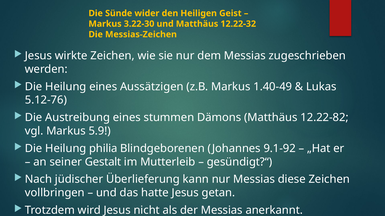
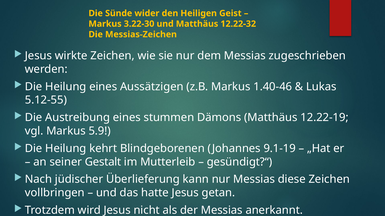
1.40-49: 1.40-49 -> 1.40-46
5.12-76: 5.12-76 -> 5.12-55
12.22-82: 12.22-82 -> 12.22-19
philia: philia -> kehrt
9.1-92: 9.1-92 -> 9.1-19
